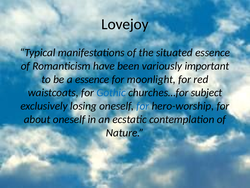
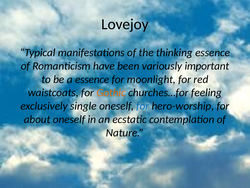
situated: situated -> thinking
Gothic colour: blue -> orange
subject: subject -> feeling
losing: losing -> single
